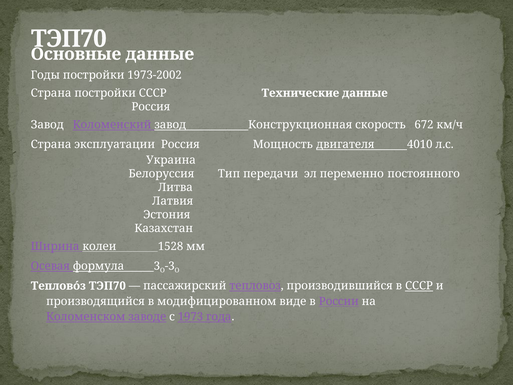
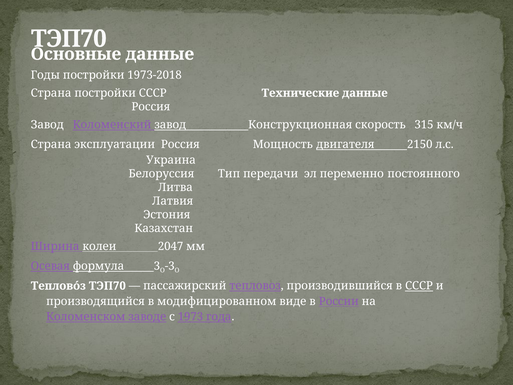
1973-2002: 1973-2002 -> 1973-2018
672: 672 -> 315
4010: 4010 -> 2150
1528: 1528 -> 2047
